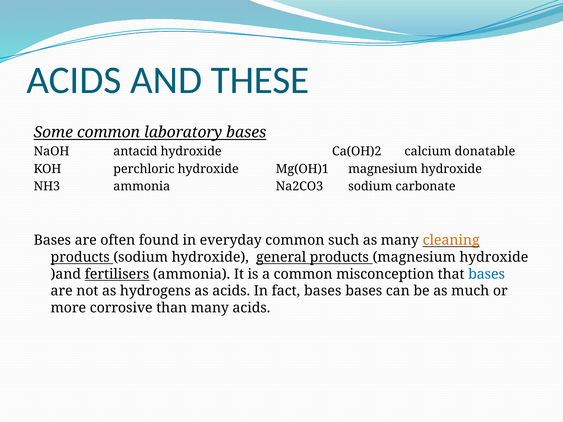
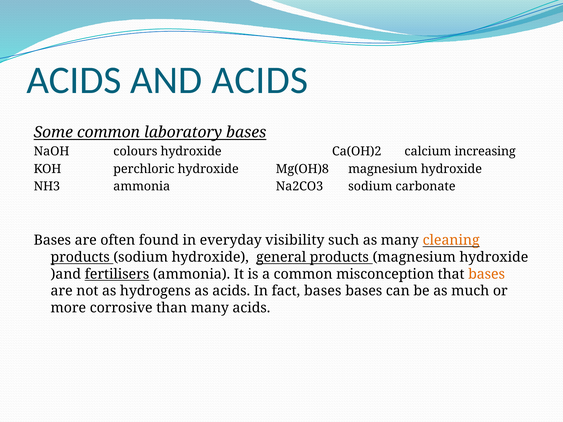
AND THESE: THESE -> ACIDS
antacid: antacid -> colours
donatable: donatable -> increasing
Mg(OH)1: Mg(OH)1 -> Mg(OH)8
everyday common: common -> visibility
bases at (487, 274) colour: blue -> orange
